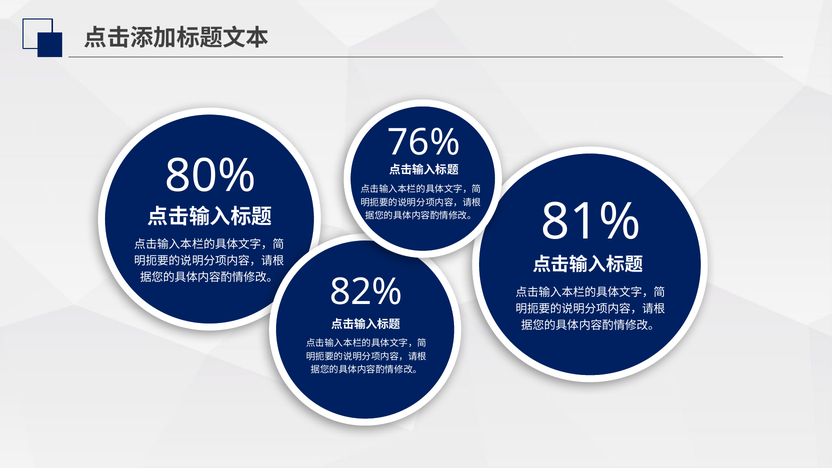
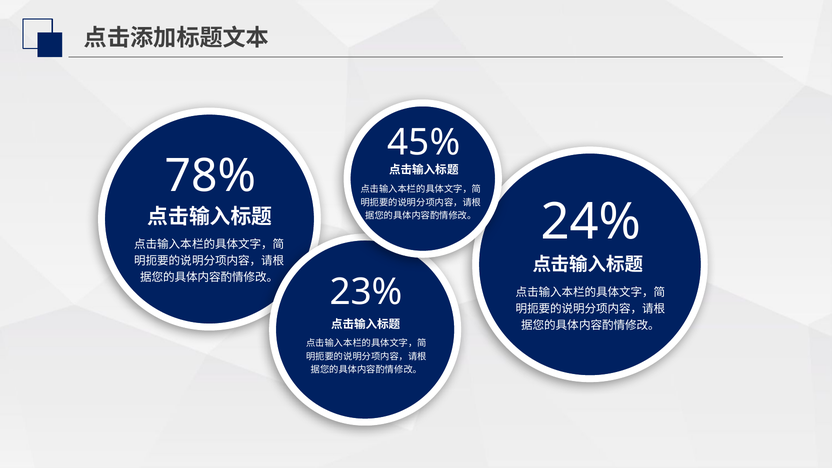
76%: 76% -> 45%
80%: 80% -> 78%
81%: 81% -> 24%
82%: 82% -> 23%
